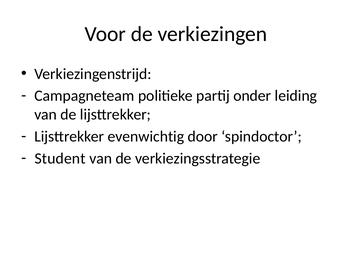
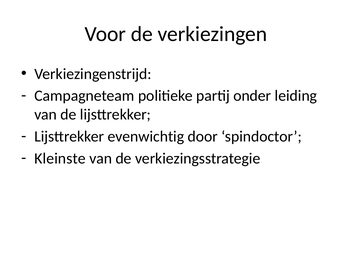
Student: Student -> Kleinste
